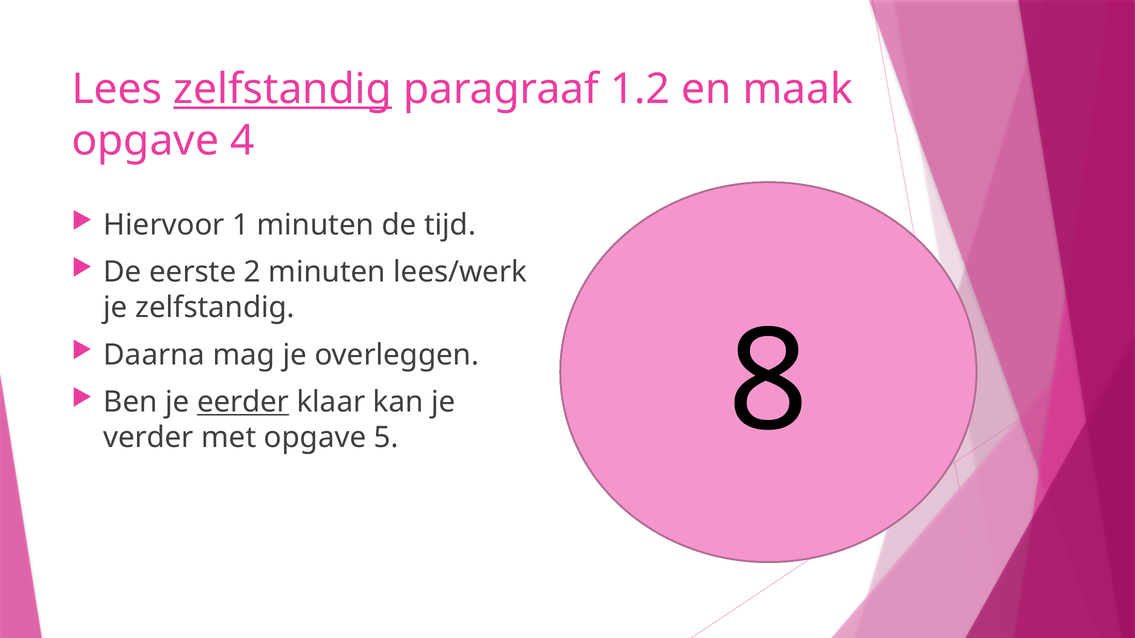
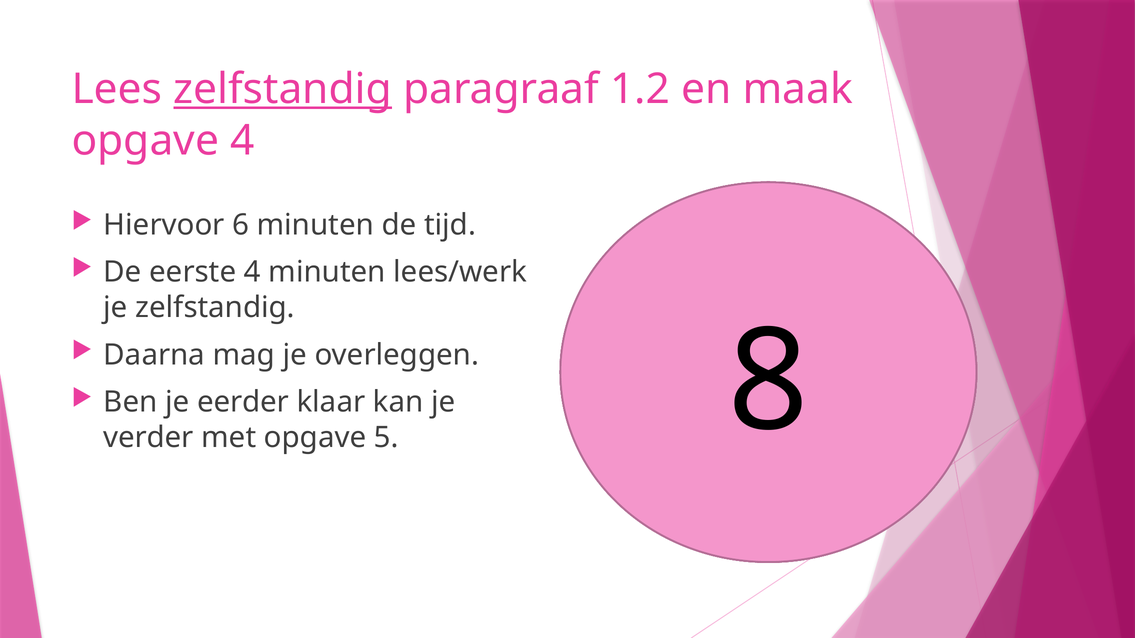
1: 1 -> 6
eerste 2: 2 -> 4
eerder underline: present -> none
